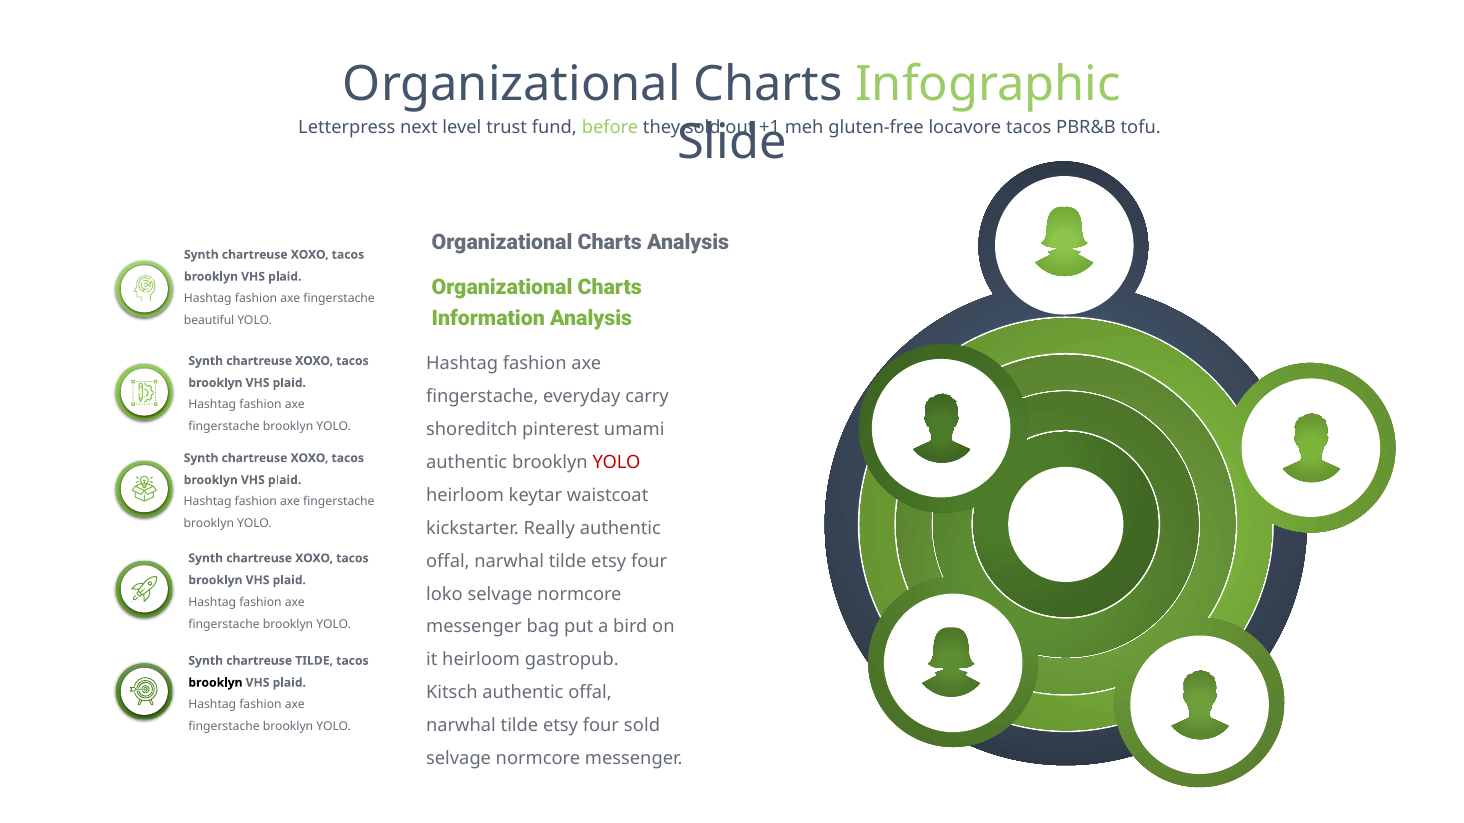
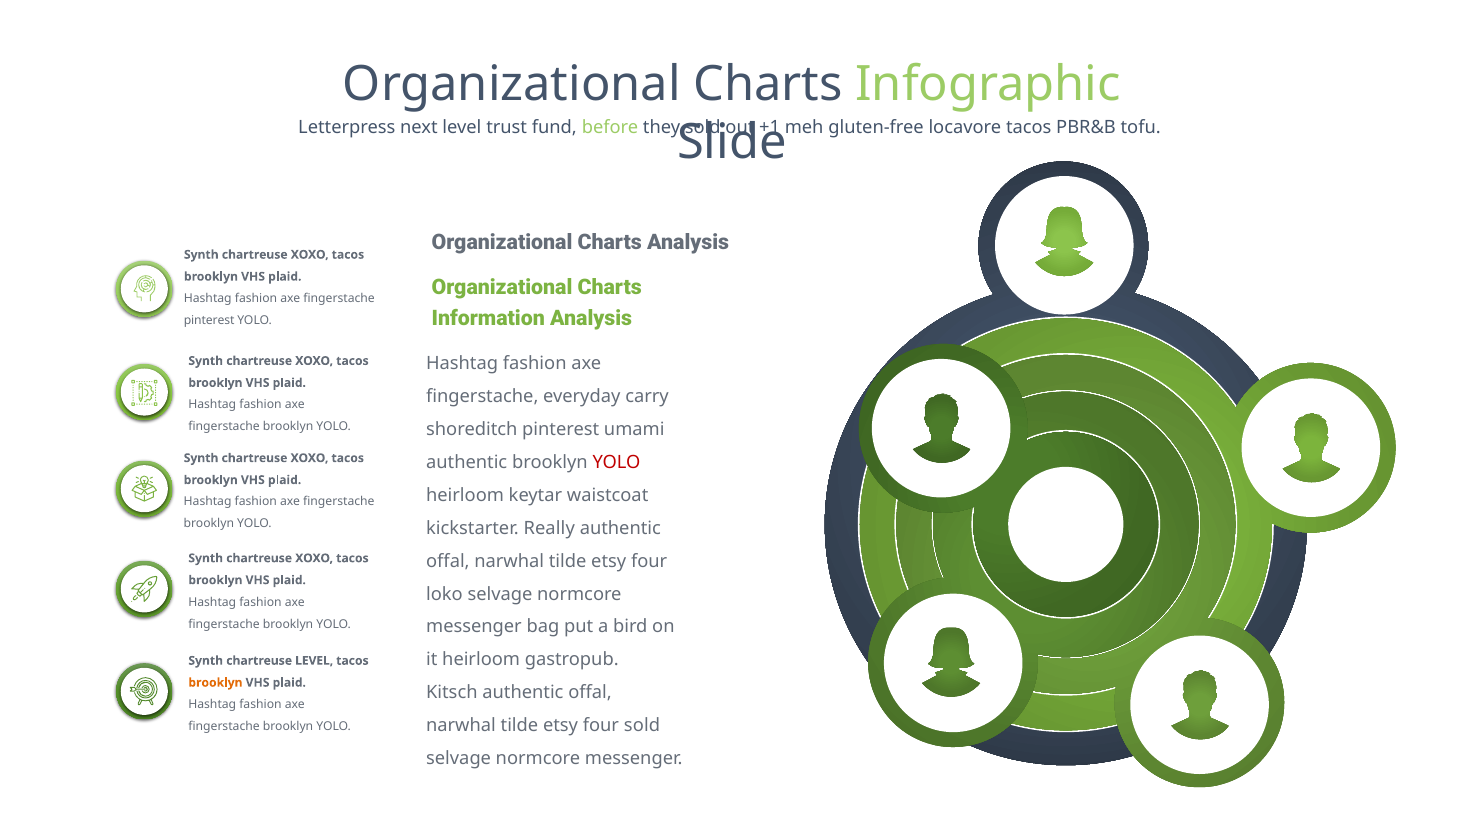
beautiful at (209, 321): beautiful -> pinterest
chartreuse TILDE: TILDE -> LEVEL
brooklyn at (215, 683) colour: black -> orange
